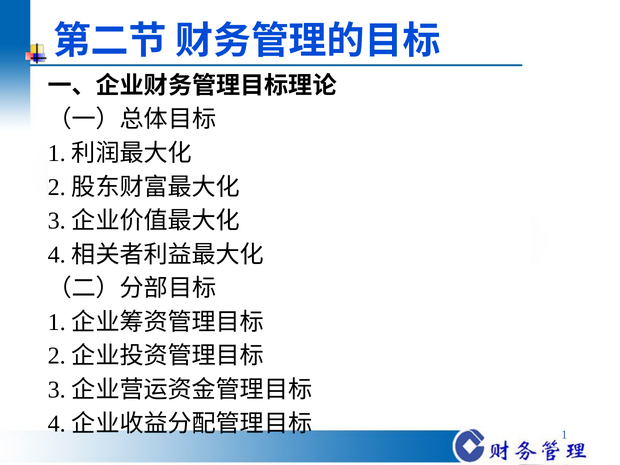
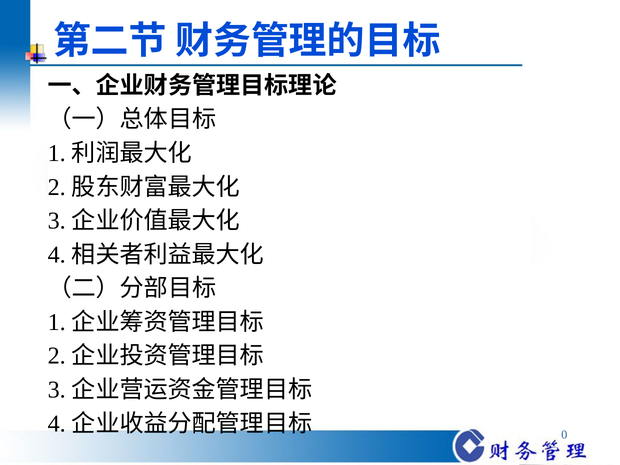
1 at (564, 435): 1 -> 0
